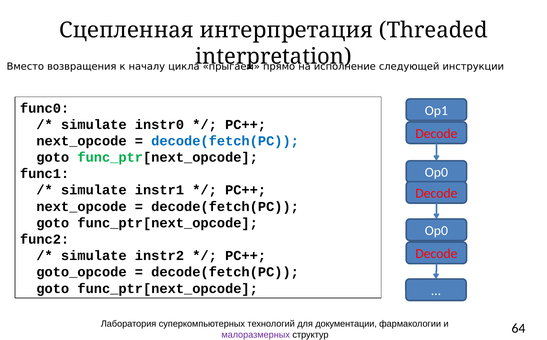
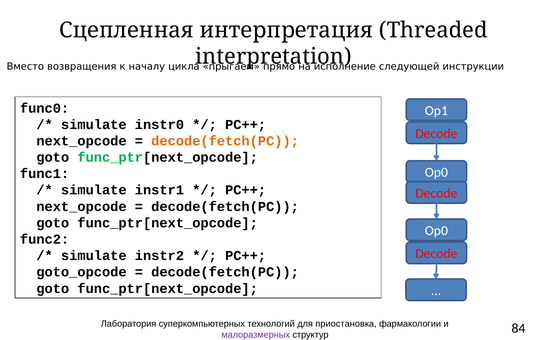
decode(fetch(PC at (225, 141) colour: blue -> orange
документации: документации -> приостановка
64: 64 -> 84
